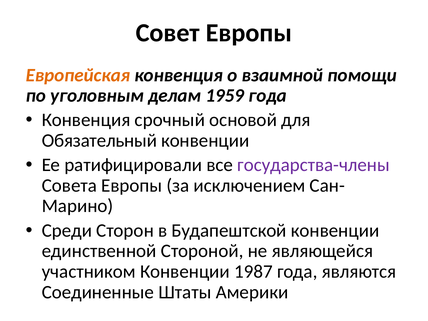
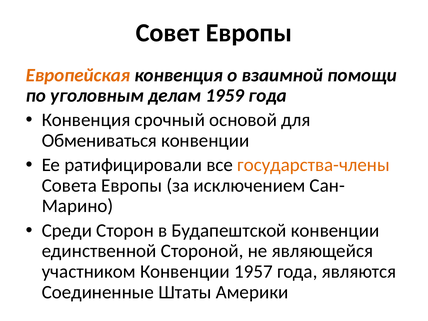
Обязательный: Обязательный -> Обмениваться
государства-члены colour: purple -> orange
1987: 1987 -> 1957
